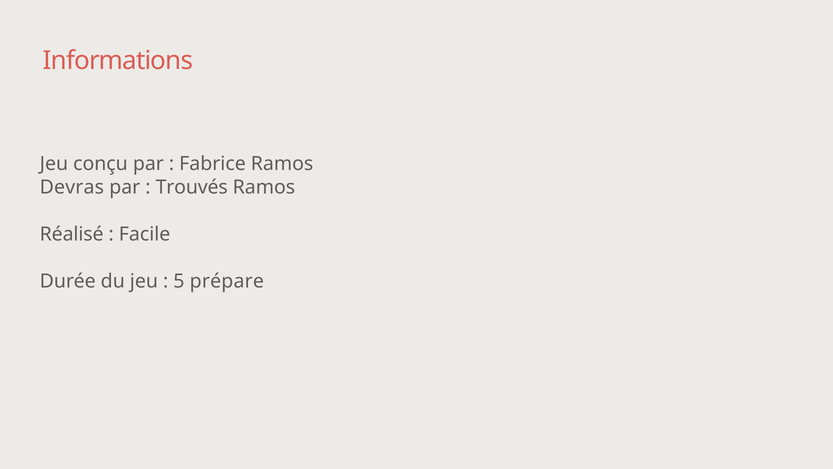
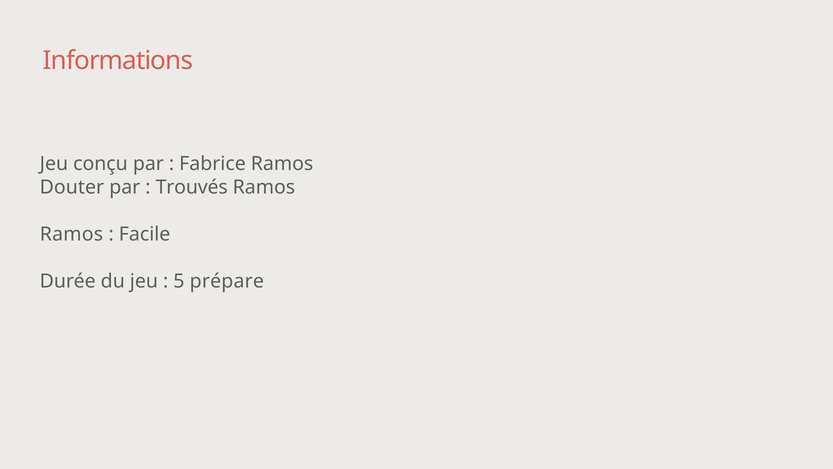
Devras: Devras -> Douter
Réalisé at (72, 234): Réalisé -> Ramos
